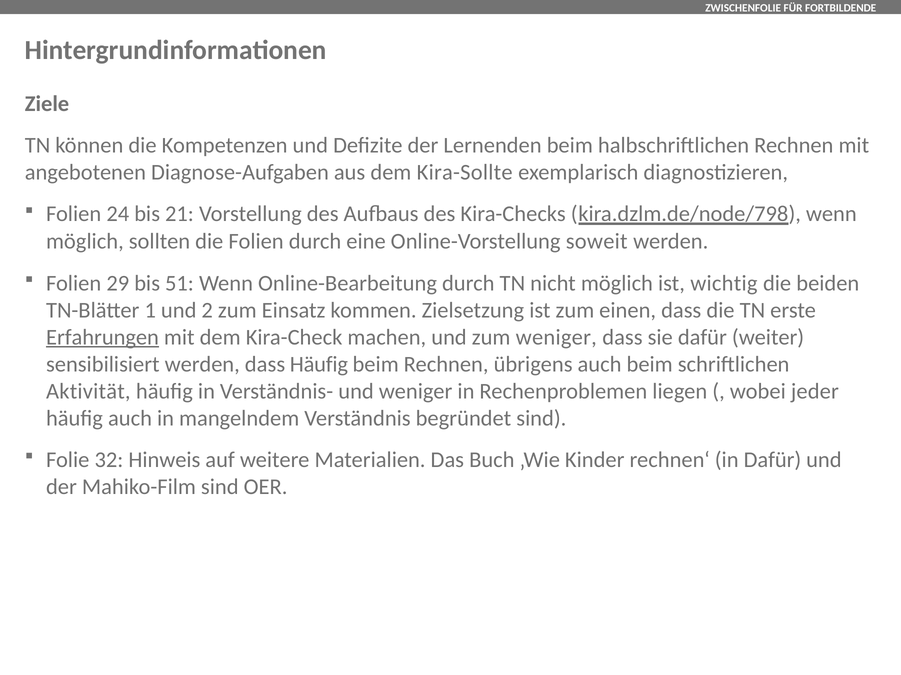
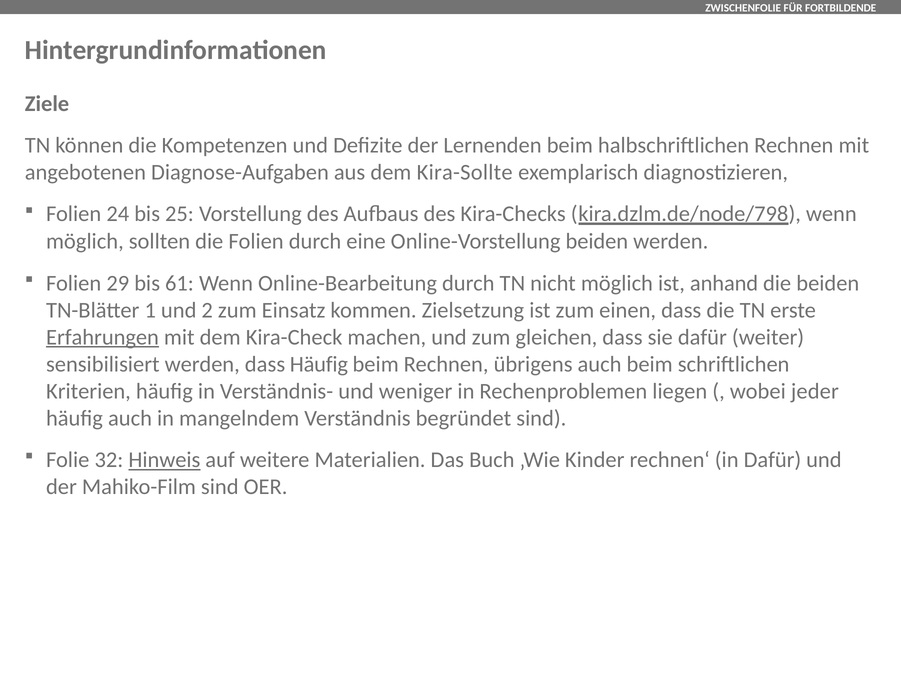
21: 21 -> 25
Online-Vorstellung soweit: soweit -> beiden
51: 51 -> 61
wichtig: wichtig -> anhand
zum weniger: weniger -> gleichen
Aktivität: Aktivität -> Kriterien
Hinweis underline: none -> present
